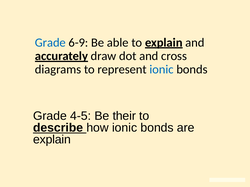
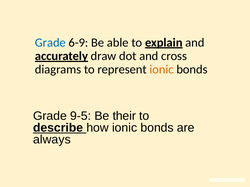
ionic at (162, 70) colour: blue -> orange
4-5: 4-5 -> 9-5
explain at (52, 140): explain -> always
